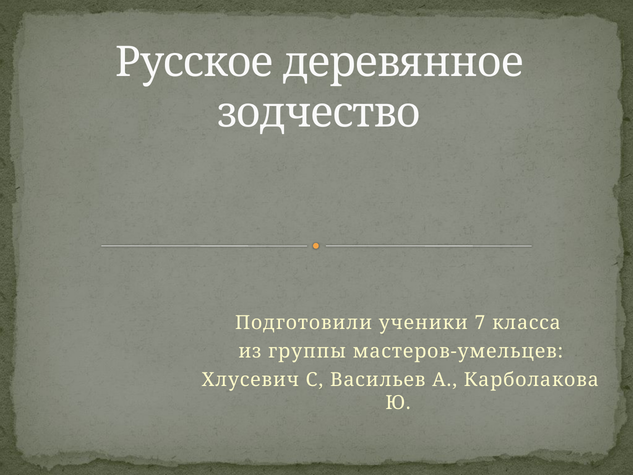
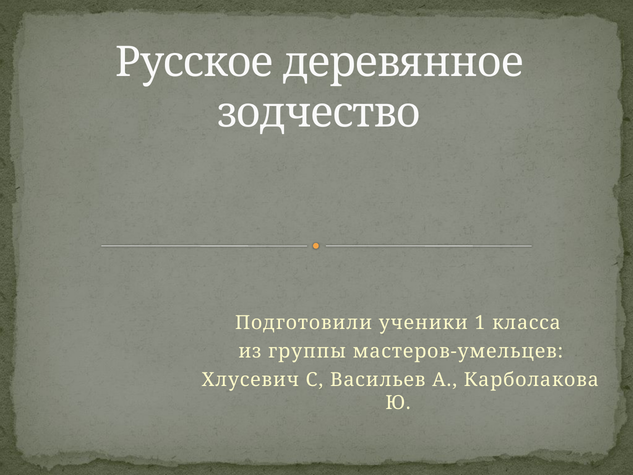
7: 7 -> 1
